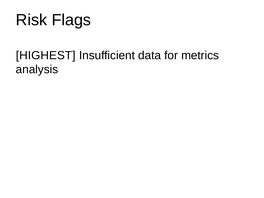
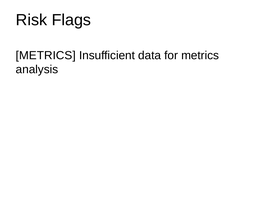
HIGHEST at (46, 55): HIGHEST -> METRICS
